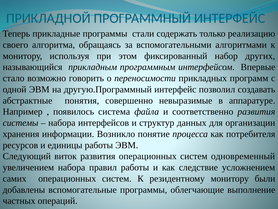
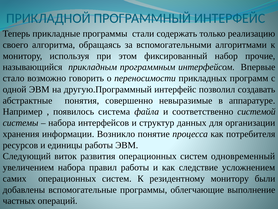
других: других -> прочие
соответственно развития: развития -> системой
